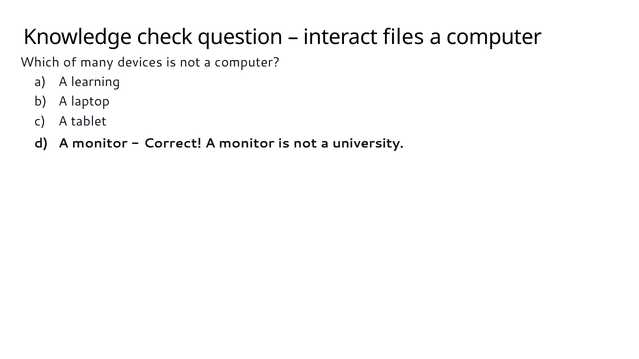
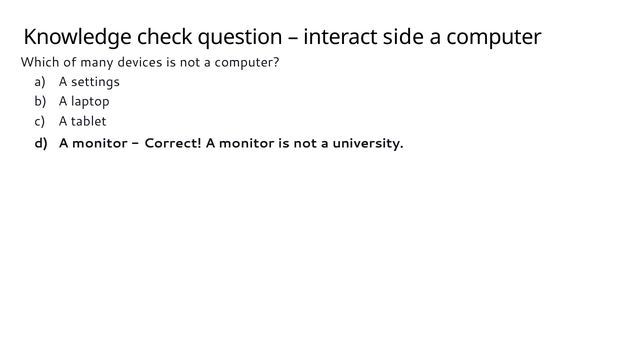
files: files -> side
learning: learning -> settings
